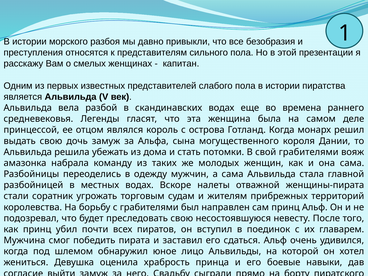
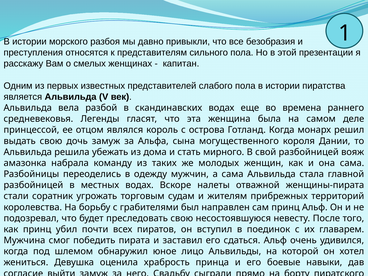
потомки: потомки -> мирного
свой грабителями: грабителями -> разбойницей
